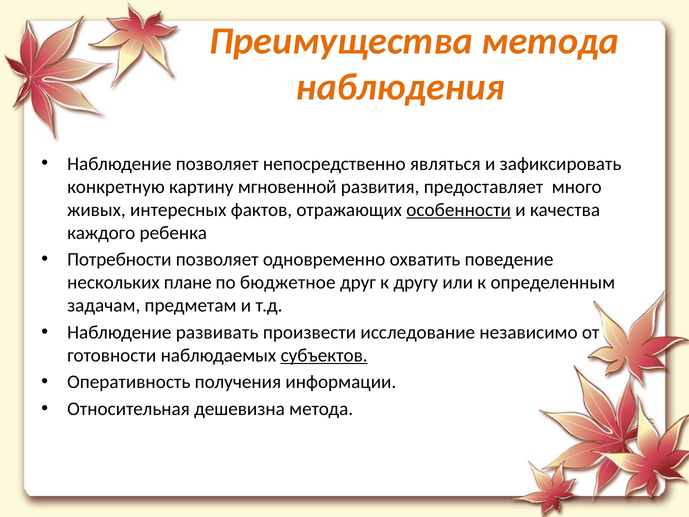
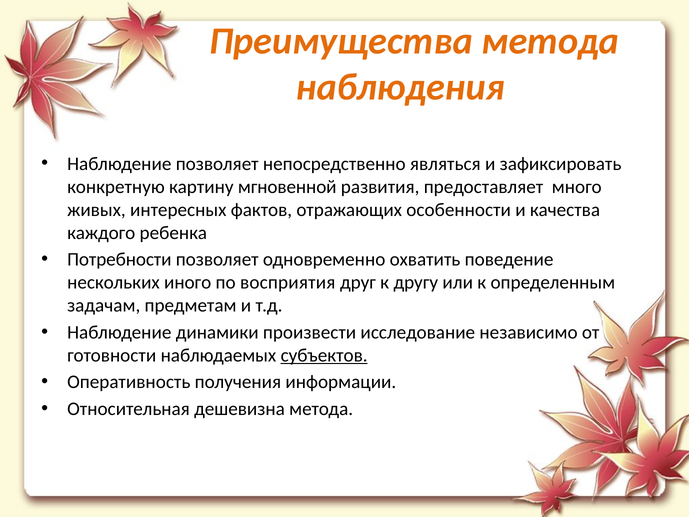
особенности underline: present -> none
плане: плане -> иного
бюджетное: бюджетное -> восприятия
развивать: развивать -> динамики
